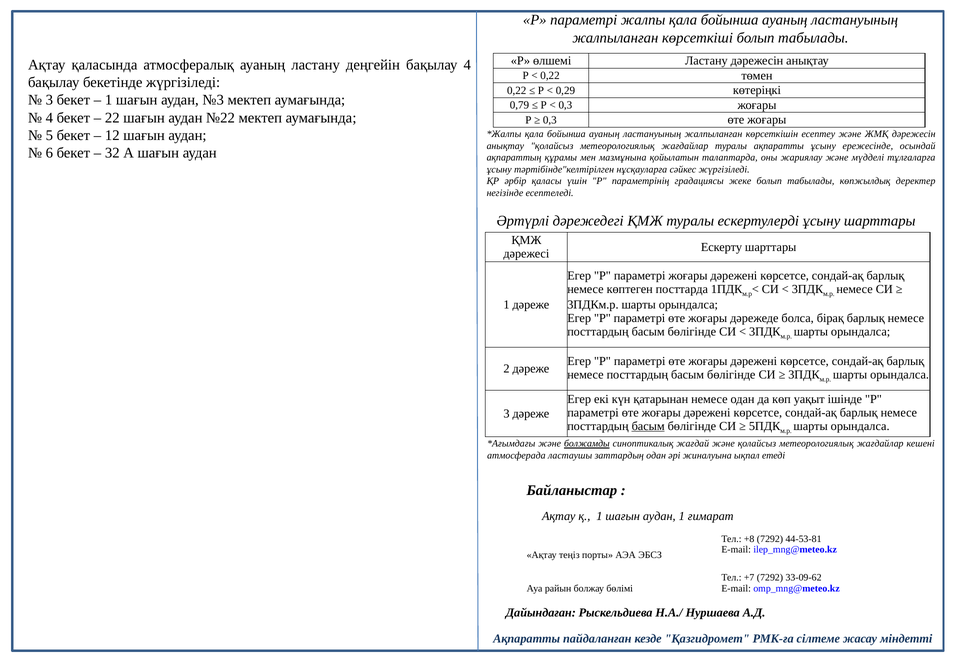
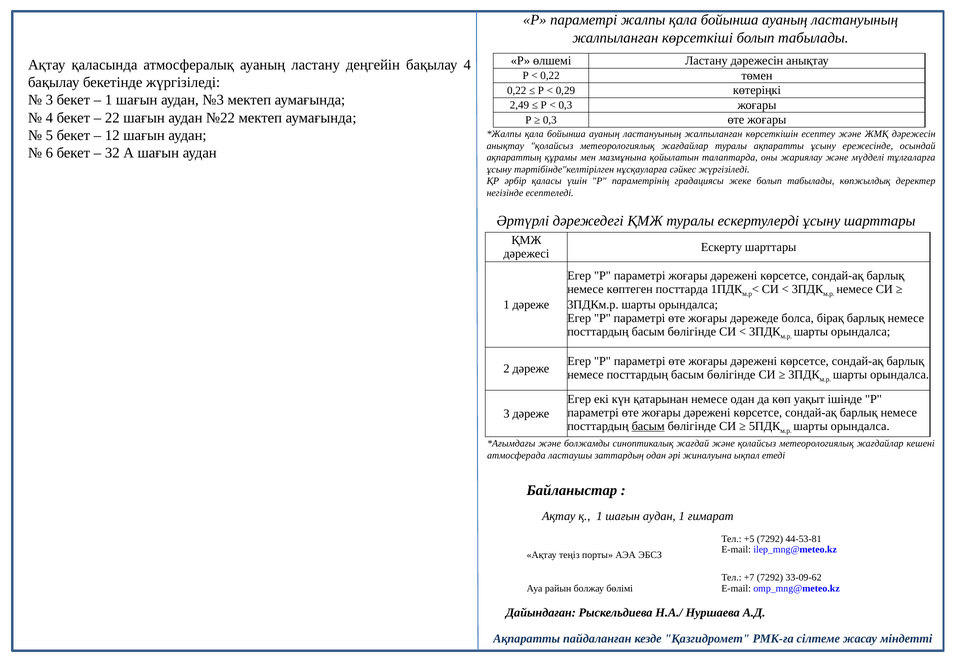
0,79: 0,79 -> 2,49
болжамды underline: present -> none
+8: +8 -> +5
